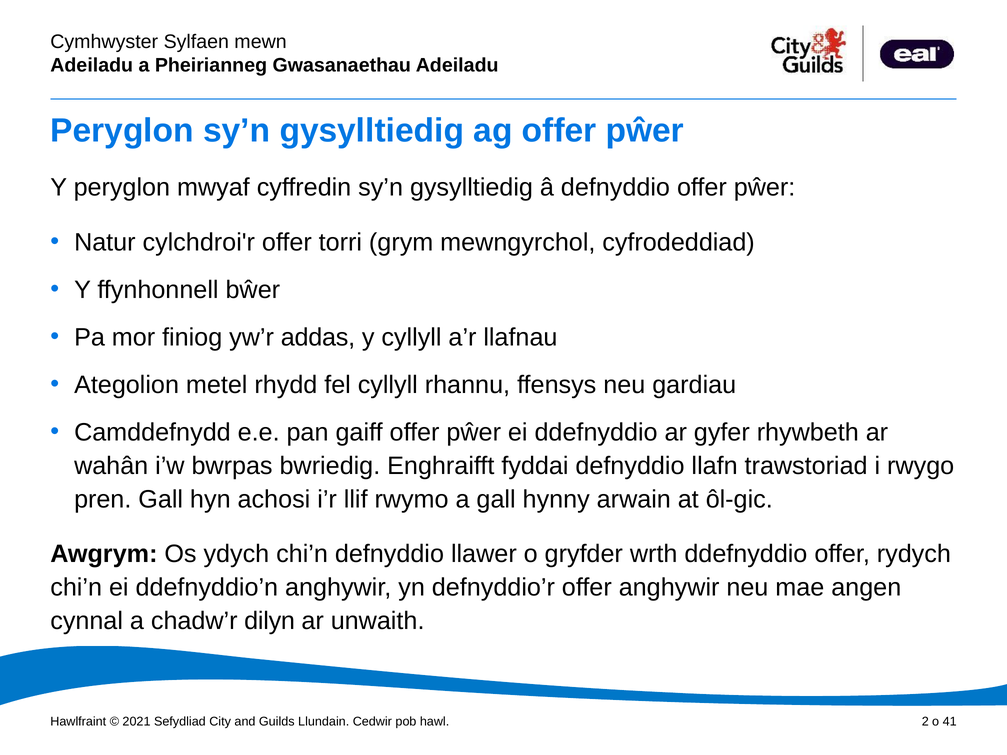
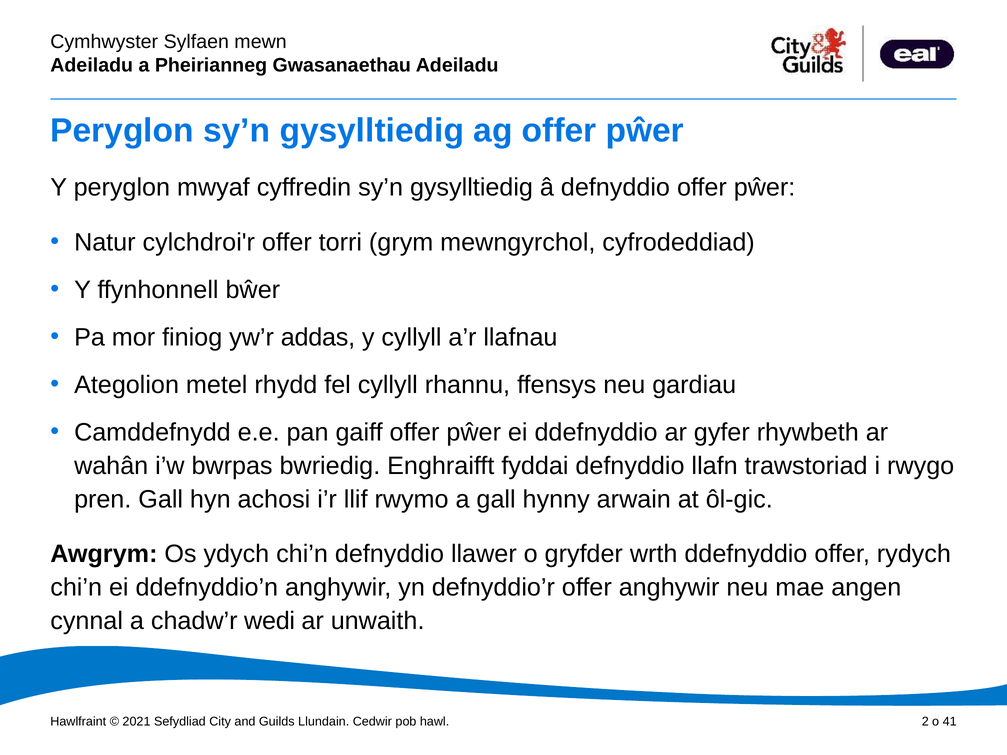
dilyn: dilyn -> wedi
